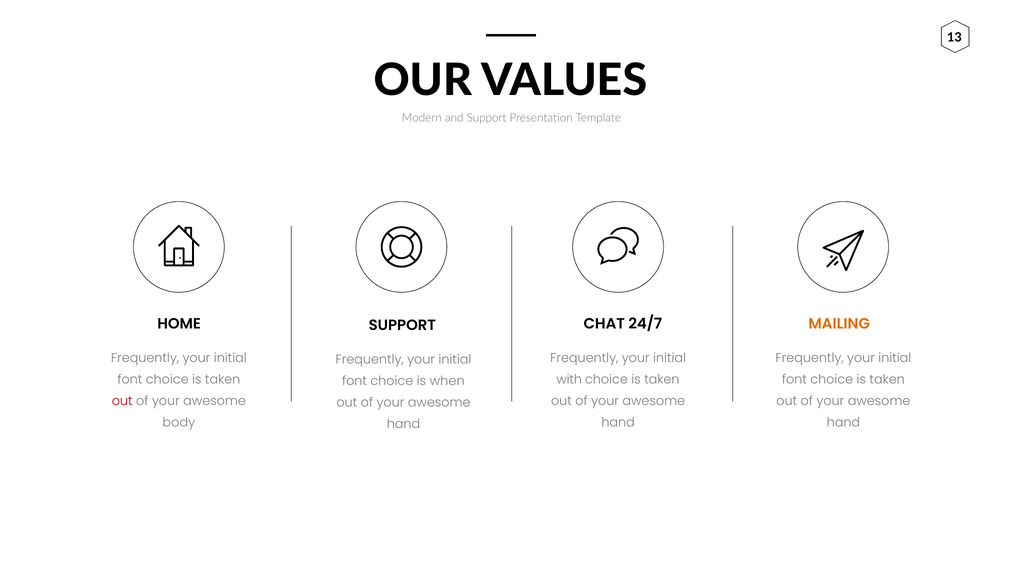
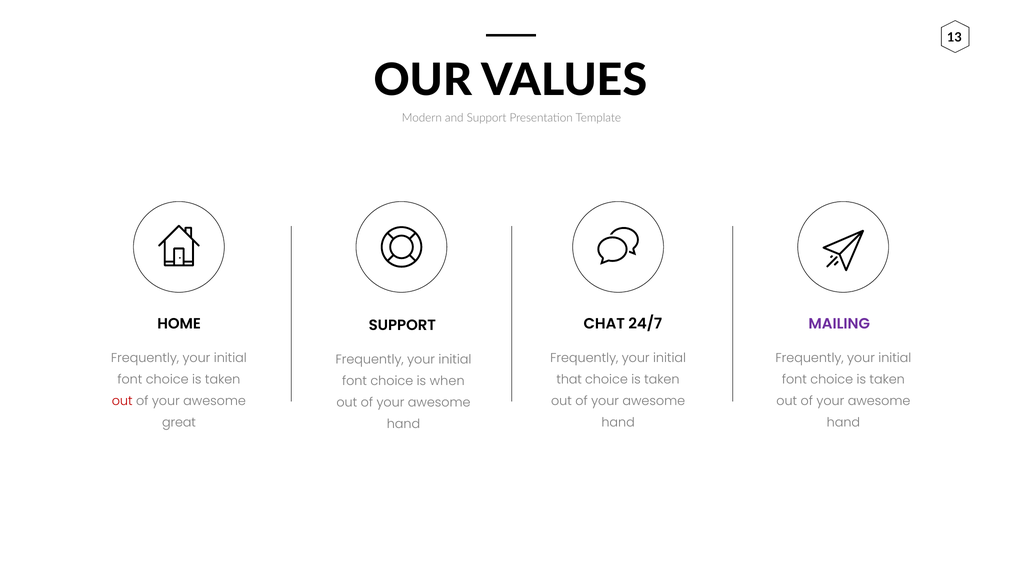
MAILING colour: orange -> purple
with: with -> that
body: body -> great
